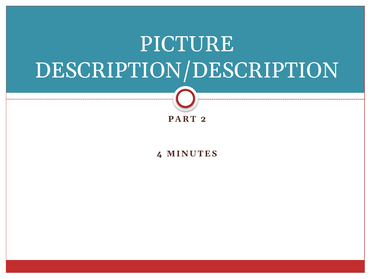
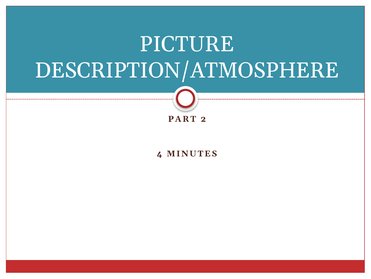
DESCRIPTION/DESCRIPTION: DESCRIPTION/DESCRIPTION -> DESCRIPTION/ATMOSPHERE
